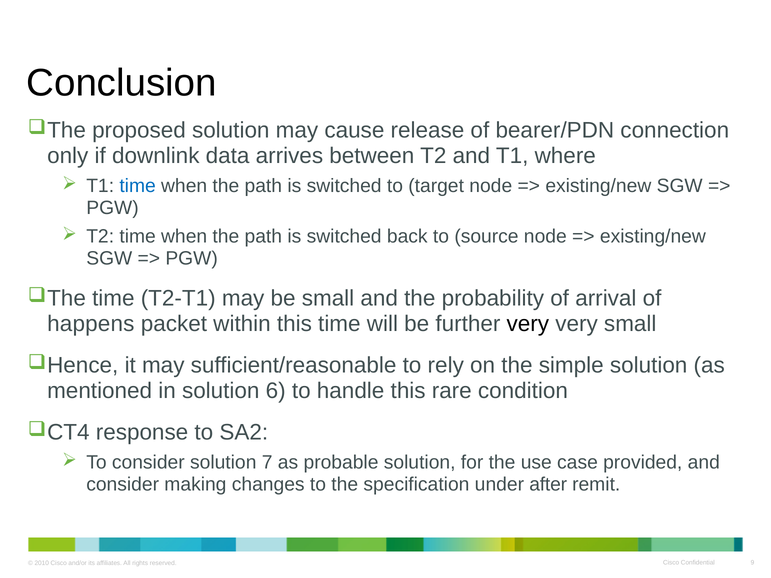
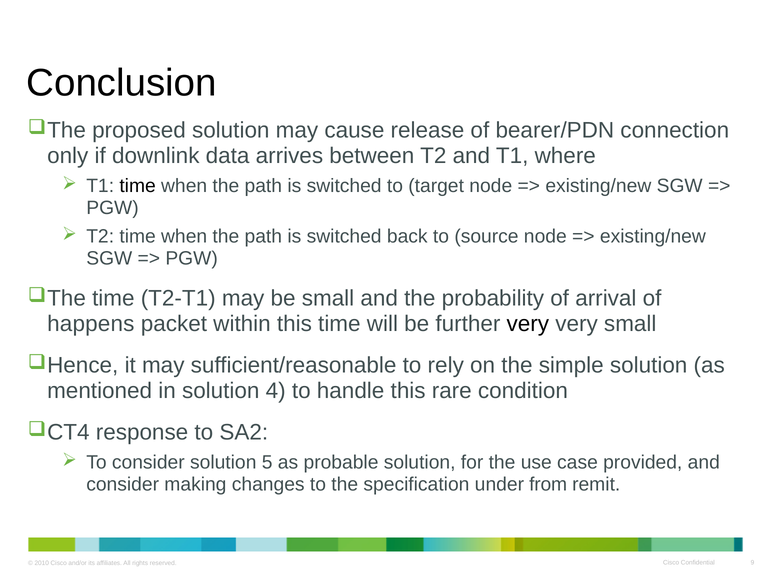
time at (138, 186) colour: blue -> black
6: 6 -> 4
7: 7 -> 5
after: after -> from
